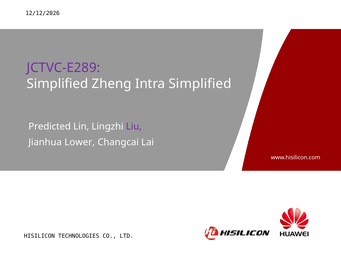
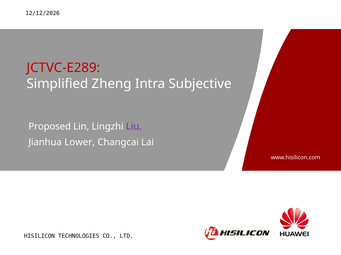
JCTVC-E289 colour: purple -> red
Intra Simplified: Simplified -> Subjective
Predicted: Predicted -> Proposed
